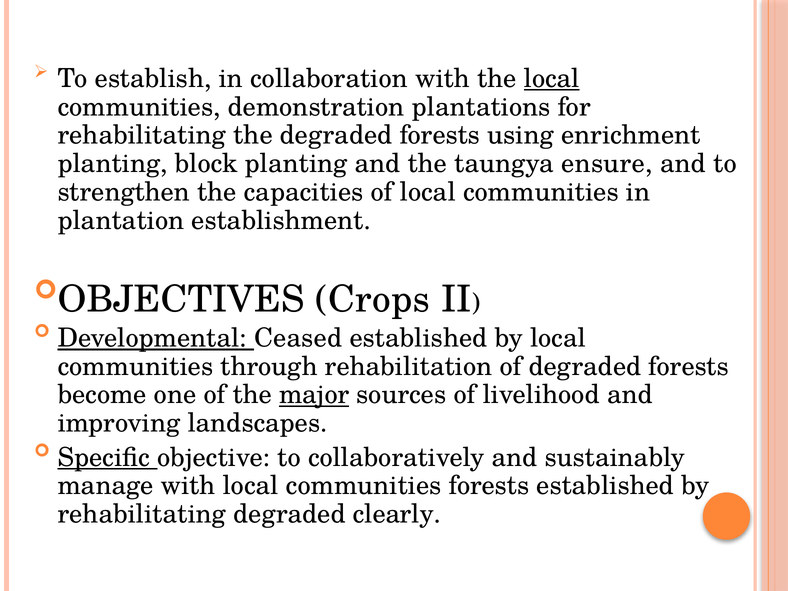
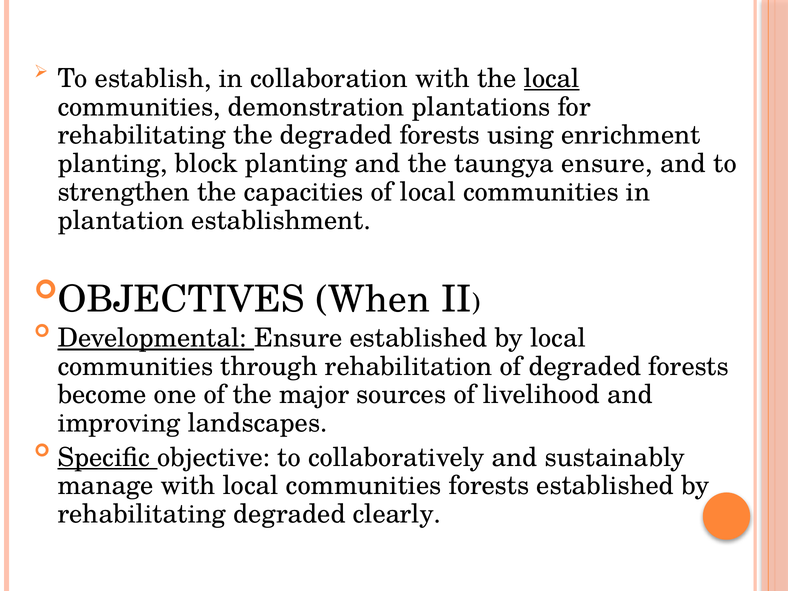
Crops: Crops -> When
Developmental Ceased: Ceased -> Ensure
major underline: present -> none
